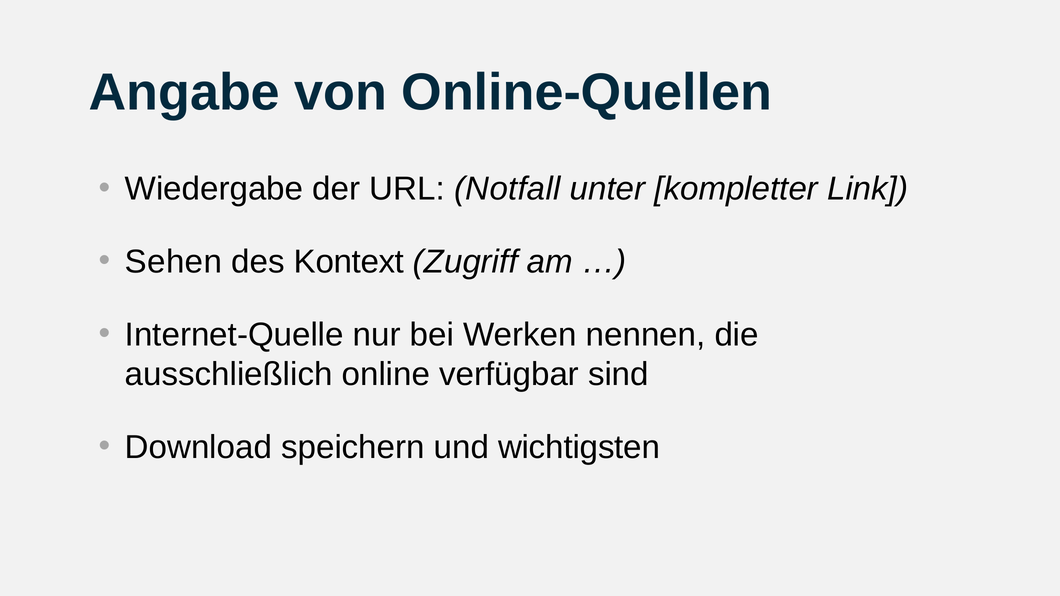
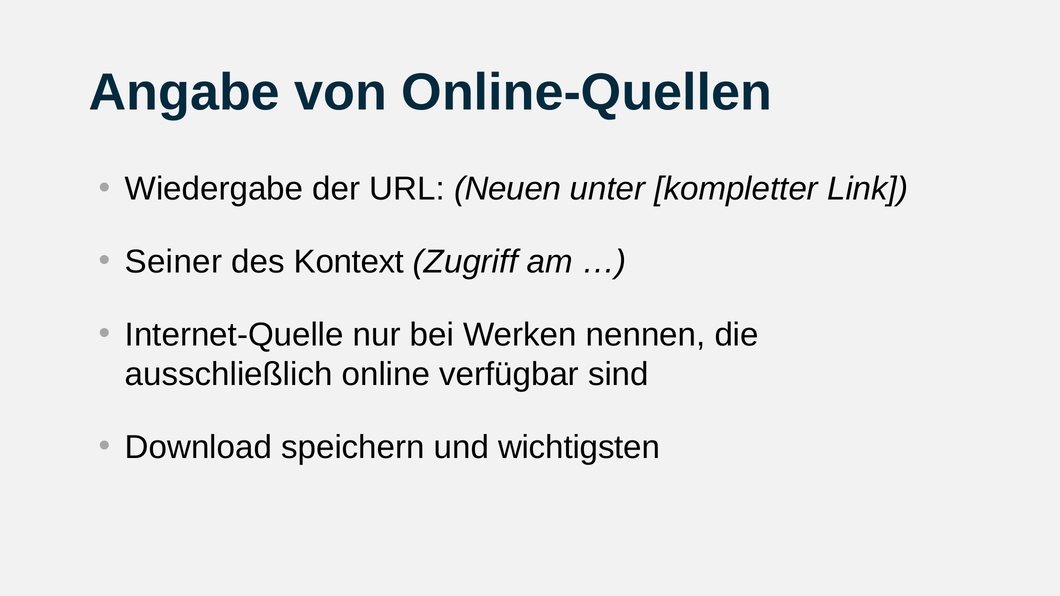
Notfall: Notfall -> Neuen
Sehen: Sehen -> Seiner
